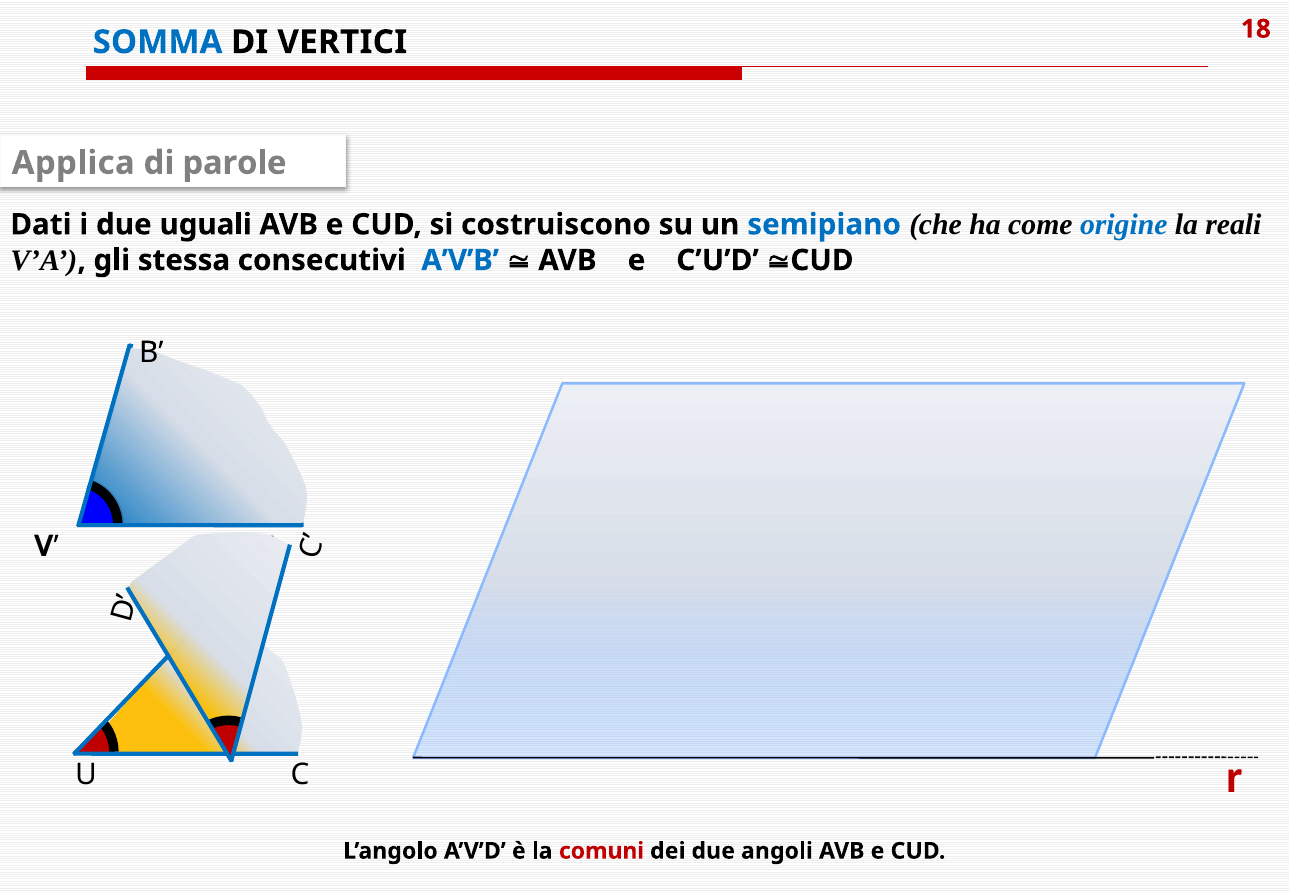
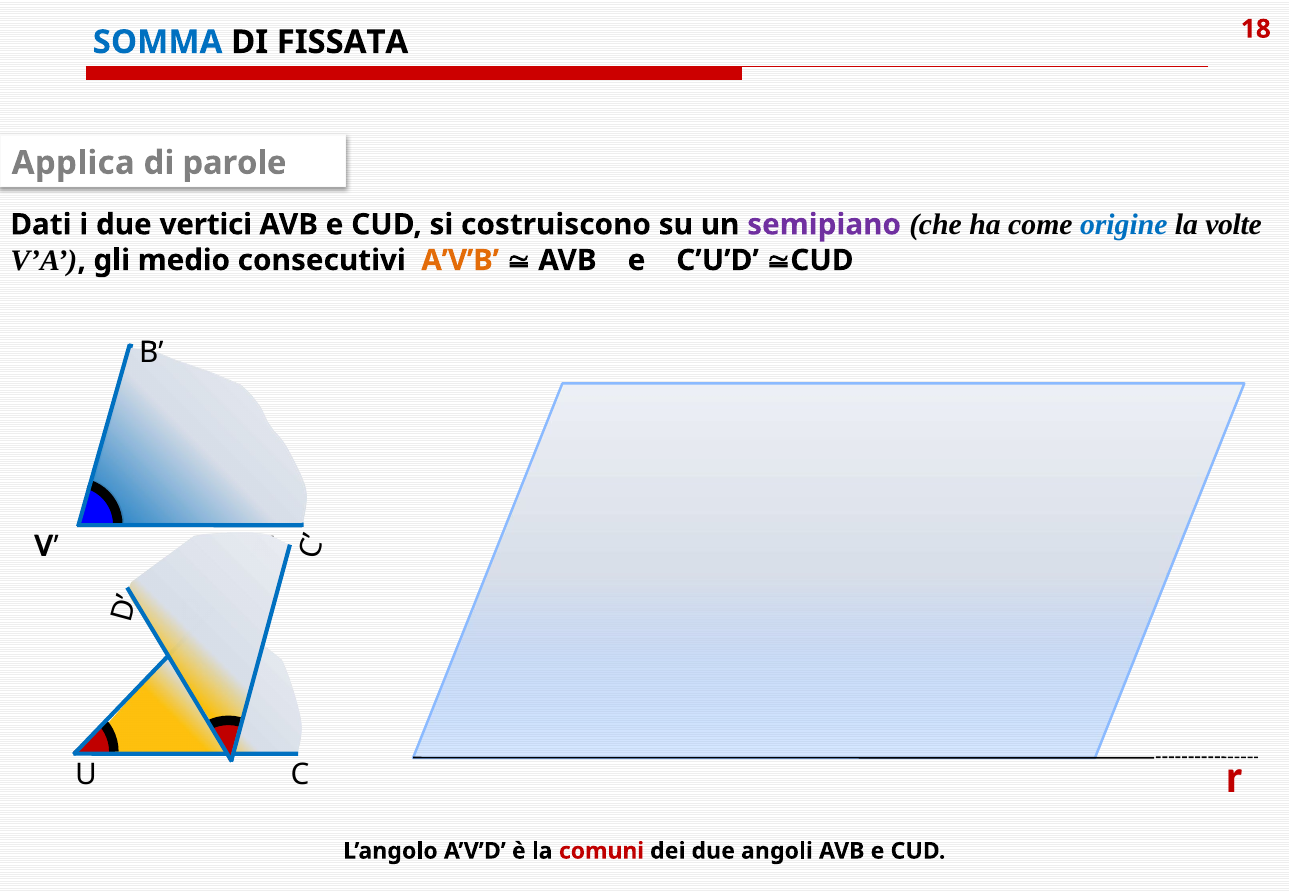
VERTICI: VERTICI -> FISSATA
uguali: uguali -> vertici
semipiano colour: blue -> purple
reali: reali -> volte
stessa: stessa -> medio
A’V’B colour: blue -> orange
